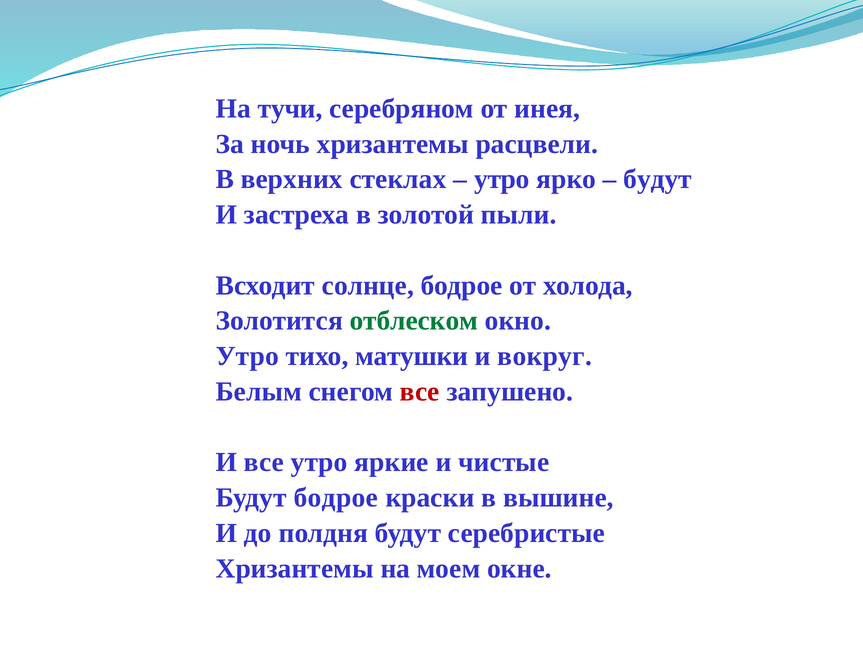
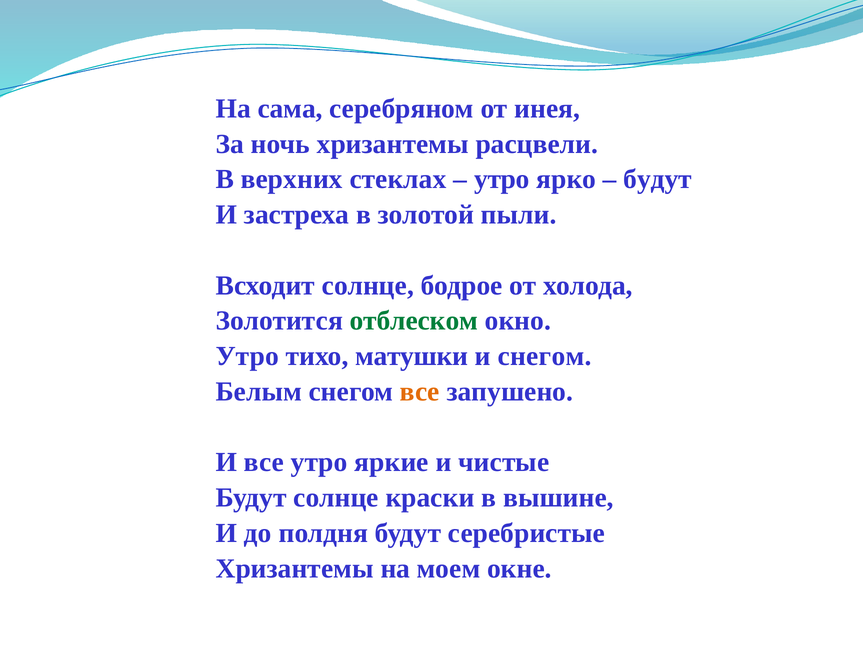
тучи: тучи -> сама
и вокруг: вокруг -> снегом
все at (420, 391) colour: red -> orange
Будут бодрое: бодрое -> солнце
